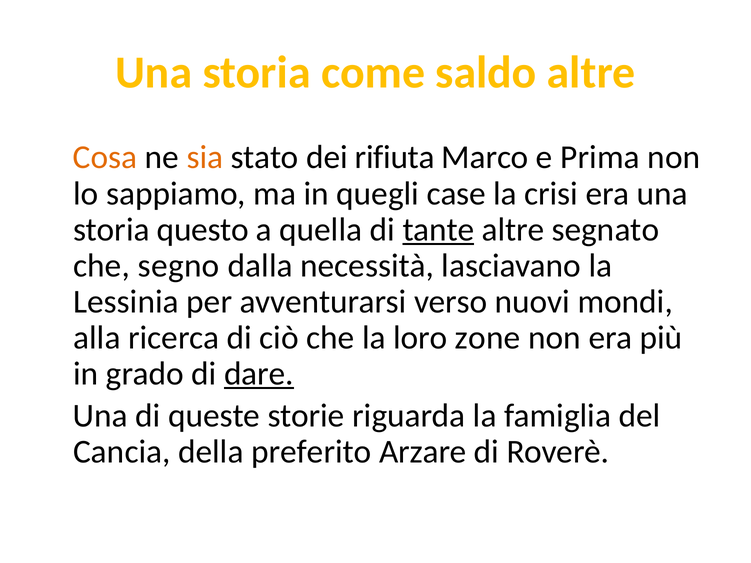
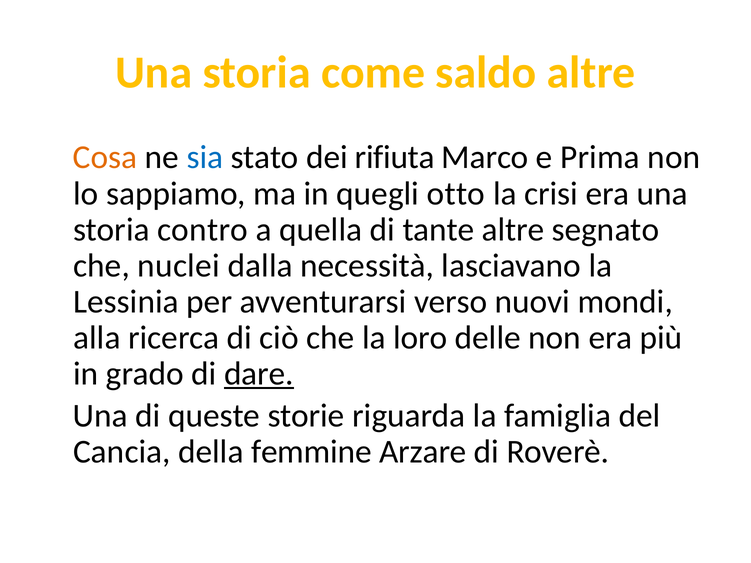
sia colour: orange -> blue
case: case -> otto
questo: questo -> contro
tante underline: present -> none
segno: segno -> nuclei
zone: zone -> delle
preferito: preferito -> femmine
